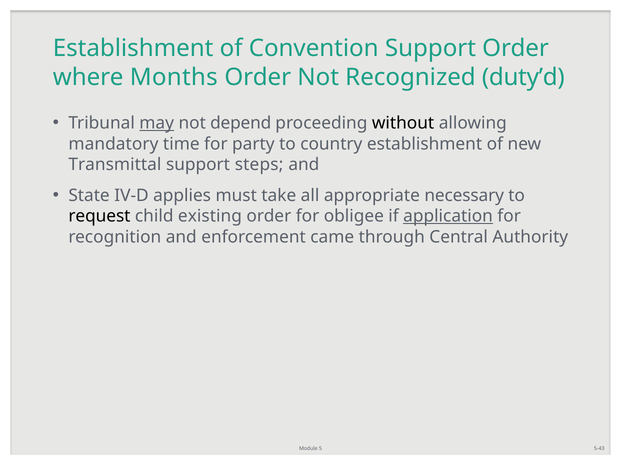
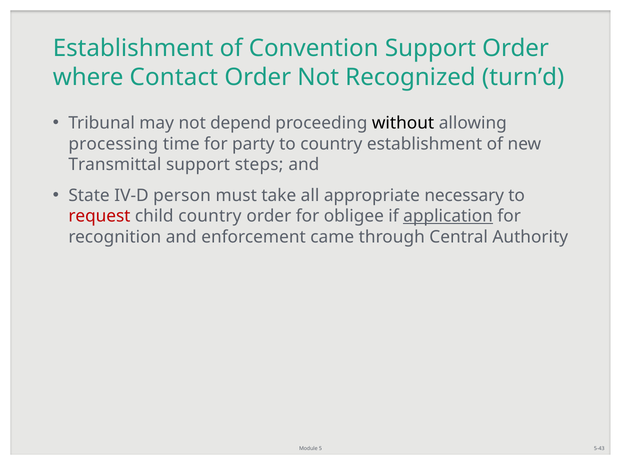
Months: Months -> Contact
duty’d: duty’d -> turn’d
may underline: present -> none
mandatory: mandatory -> processing
applies: applies -> person
request colour: black -> red
child existing: existing -> country
